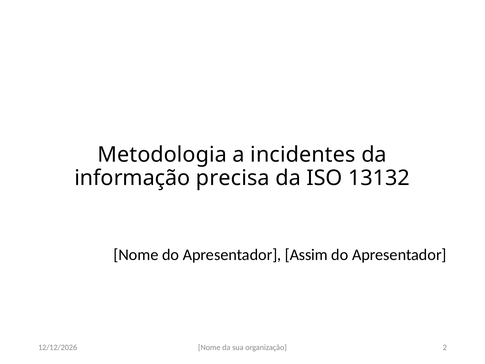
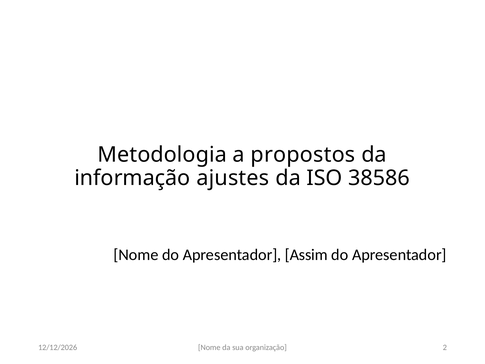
incidentes: incidentes -> propostos
precisa: precisa -> ajustes
13132: 13132 -> 38586
